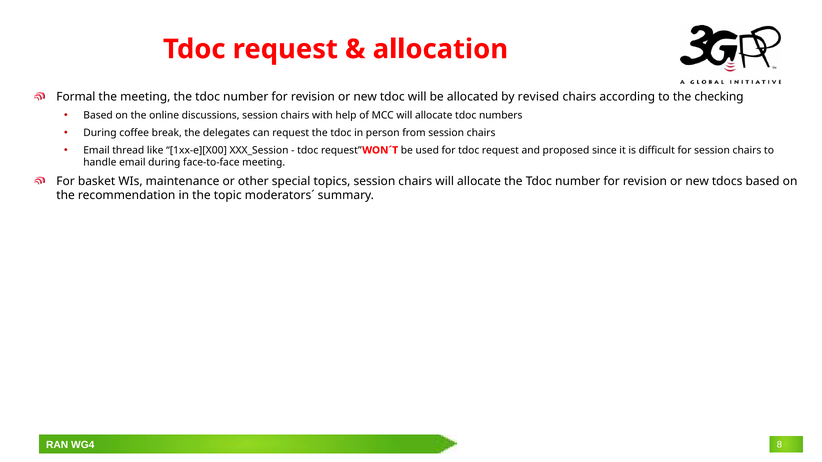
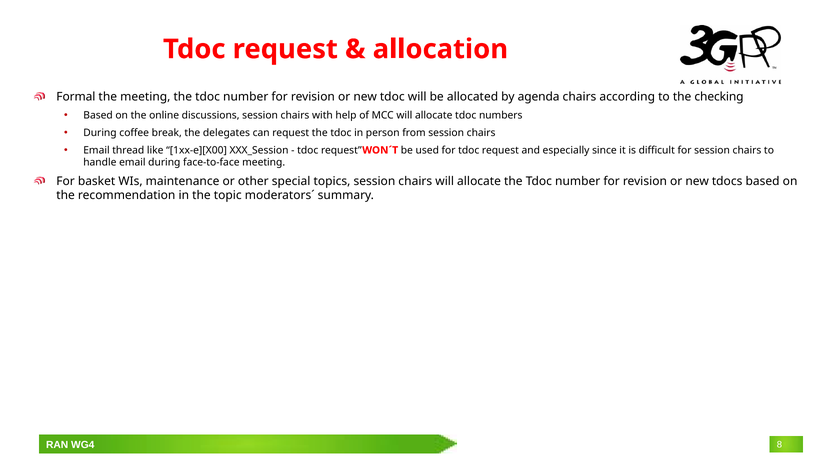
revised: revised -> agenda
proposed: proposed -> especially
